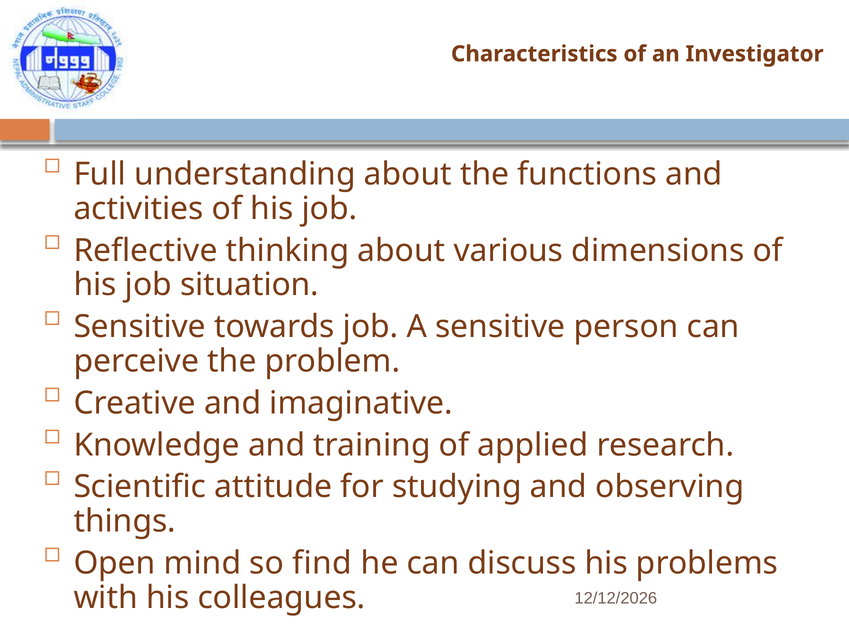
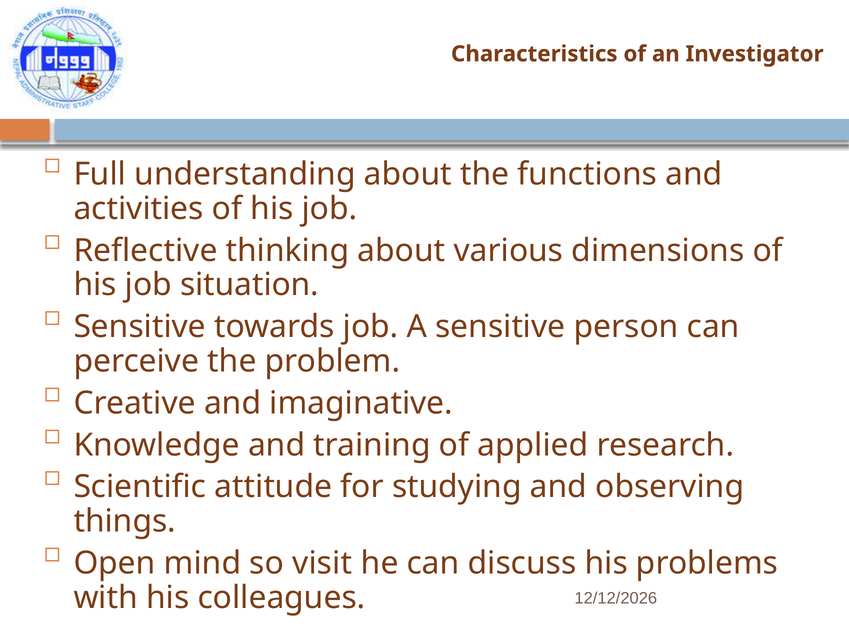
find: find -> visit
